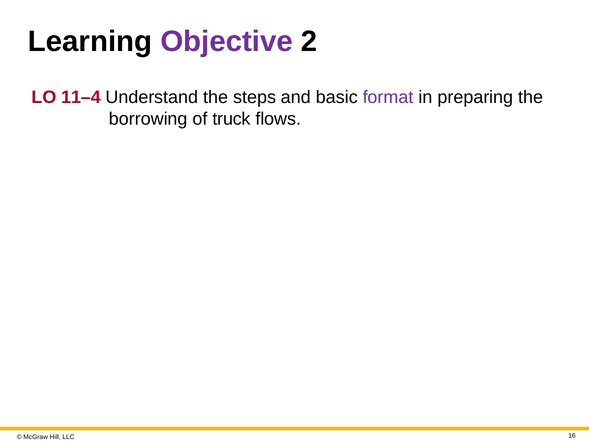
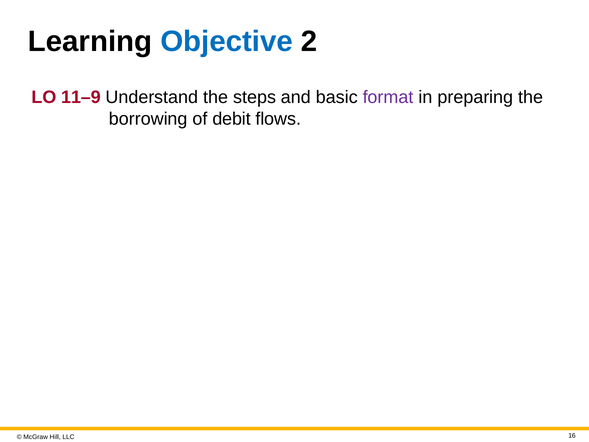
Objective colour: purple -> blue
11–4: 11–4 -> 11–9
truck: truck -> debit
